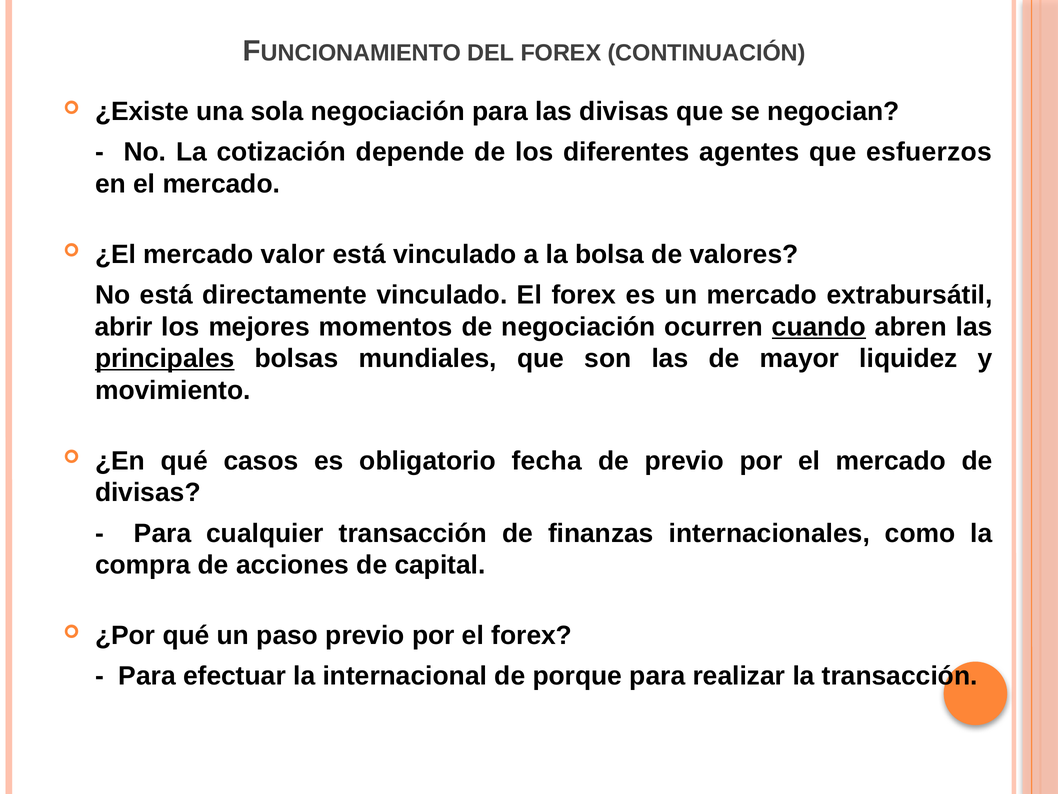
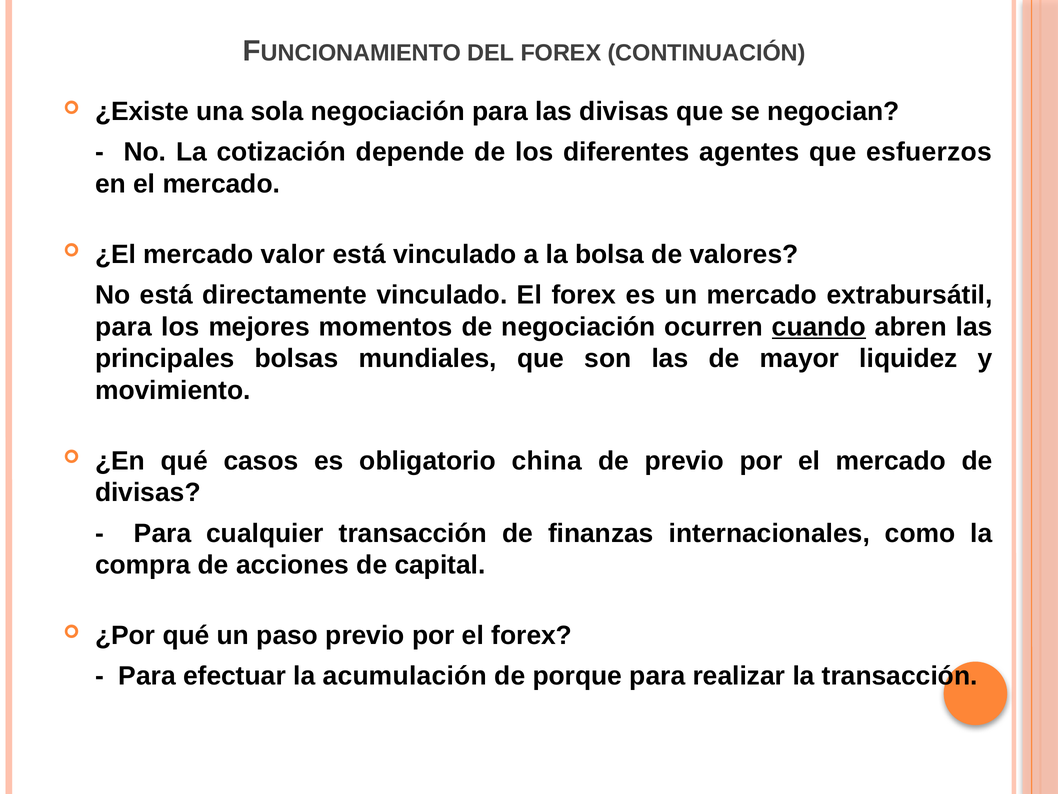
abrir at (124, 327): abrir -> para
principales underline: present -> none
fecha: fecha -> china
internacional: internacional -> acumulación
